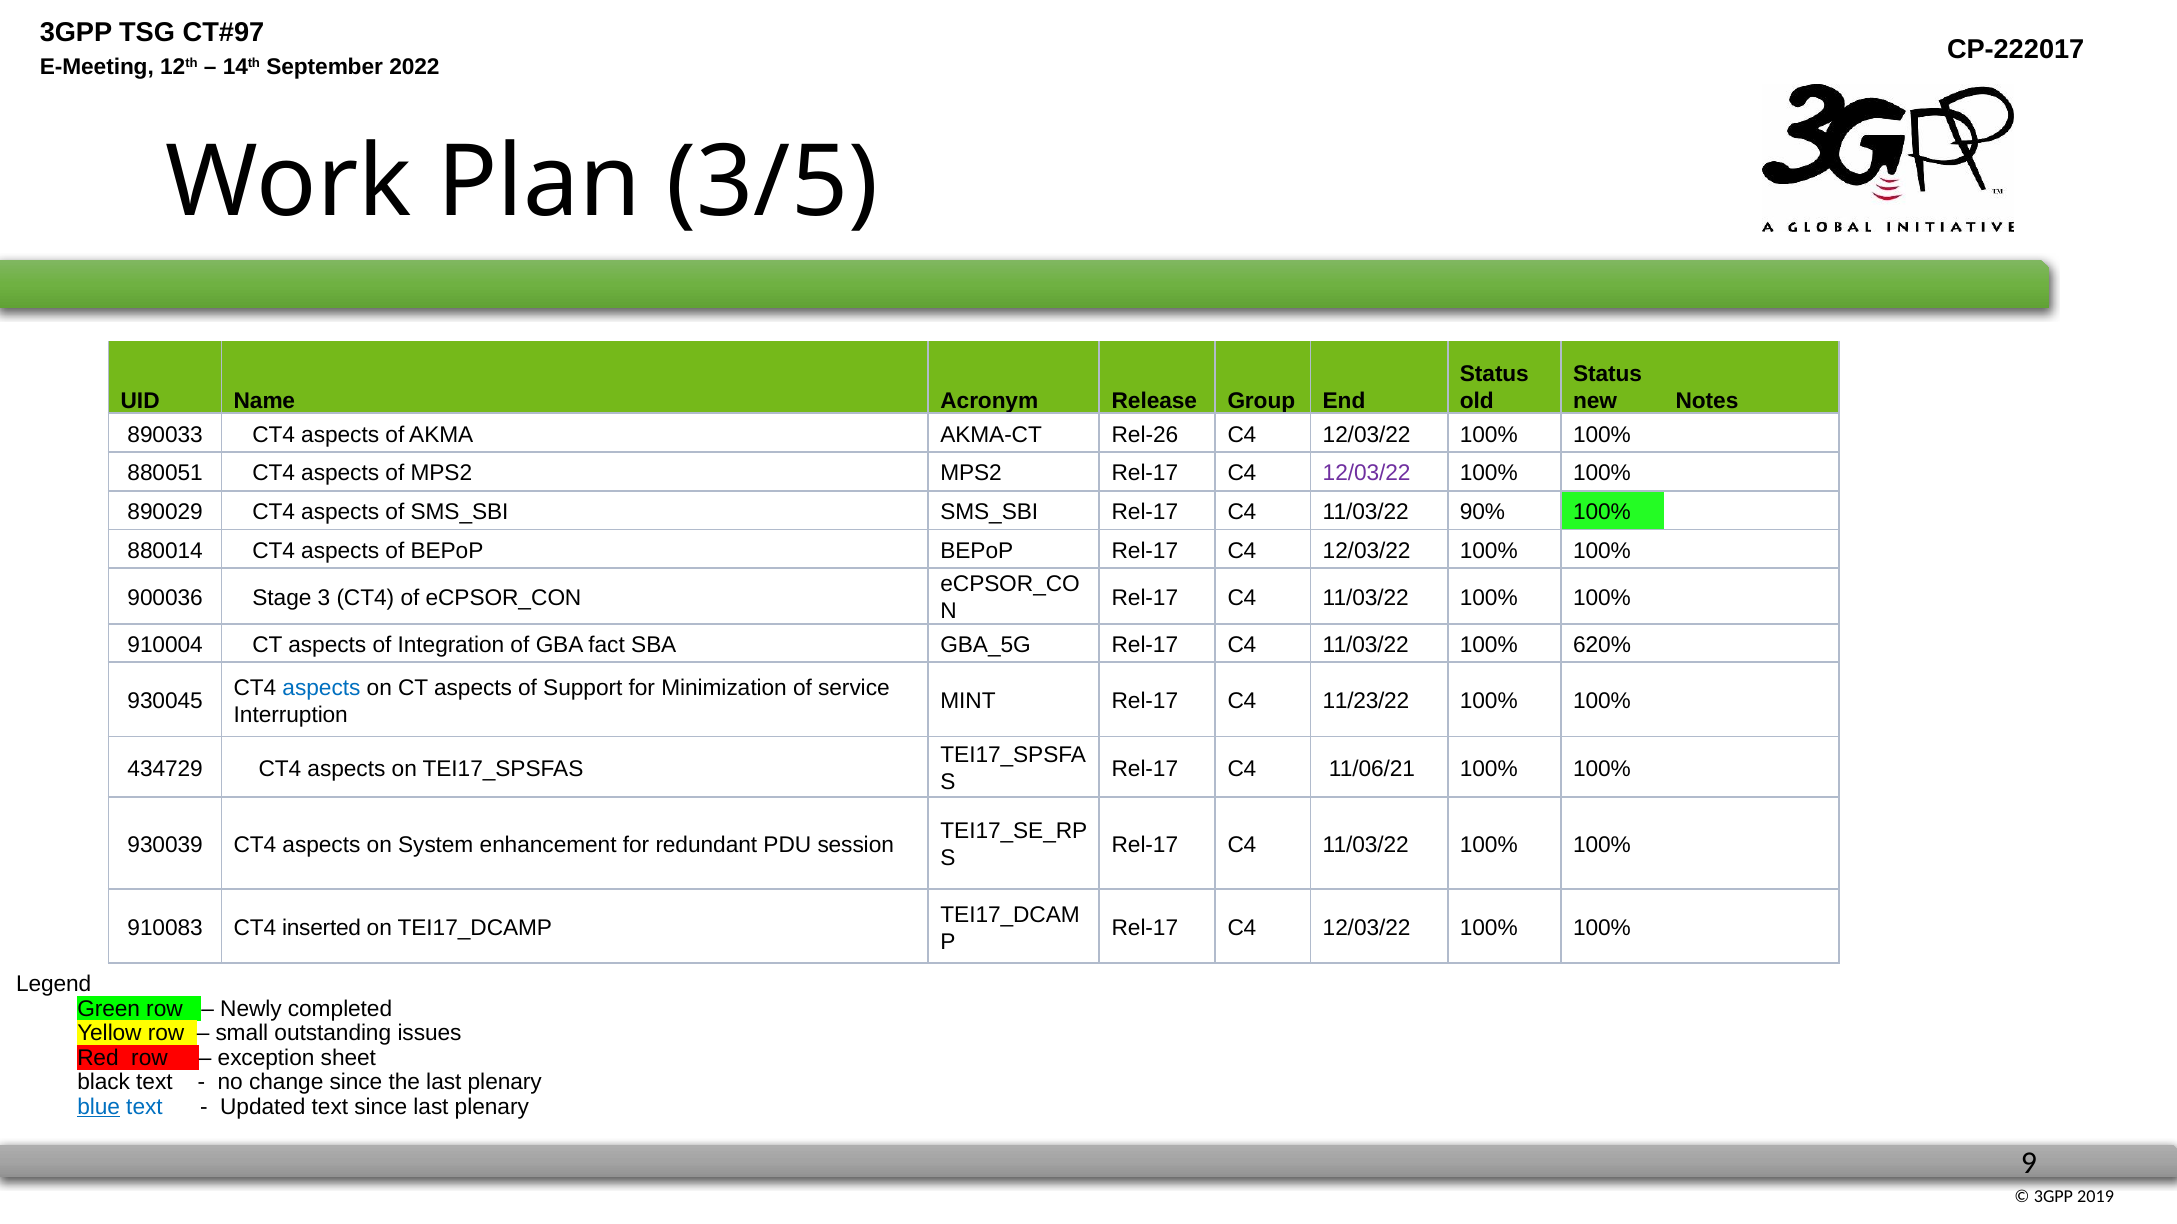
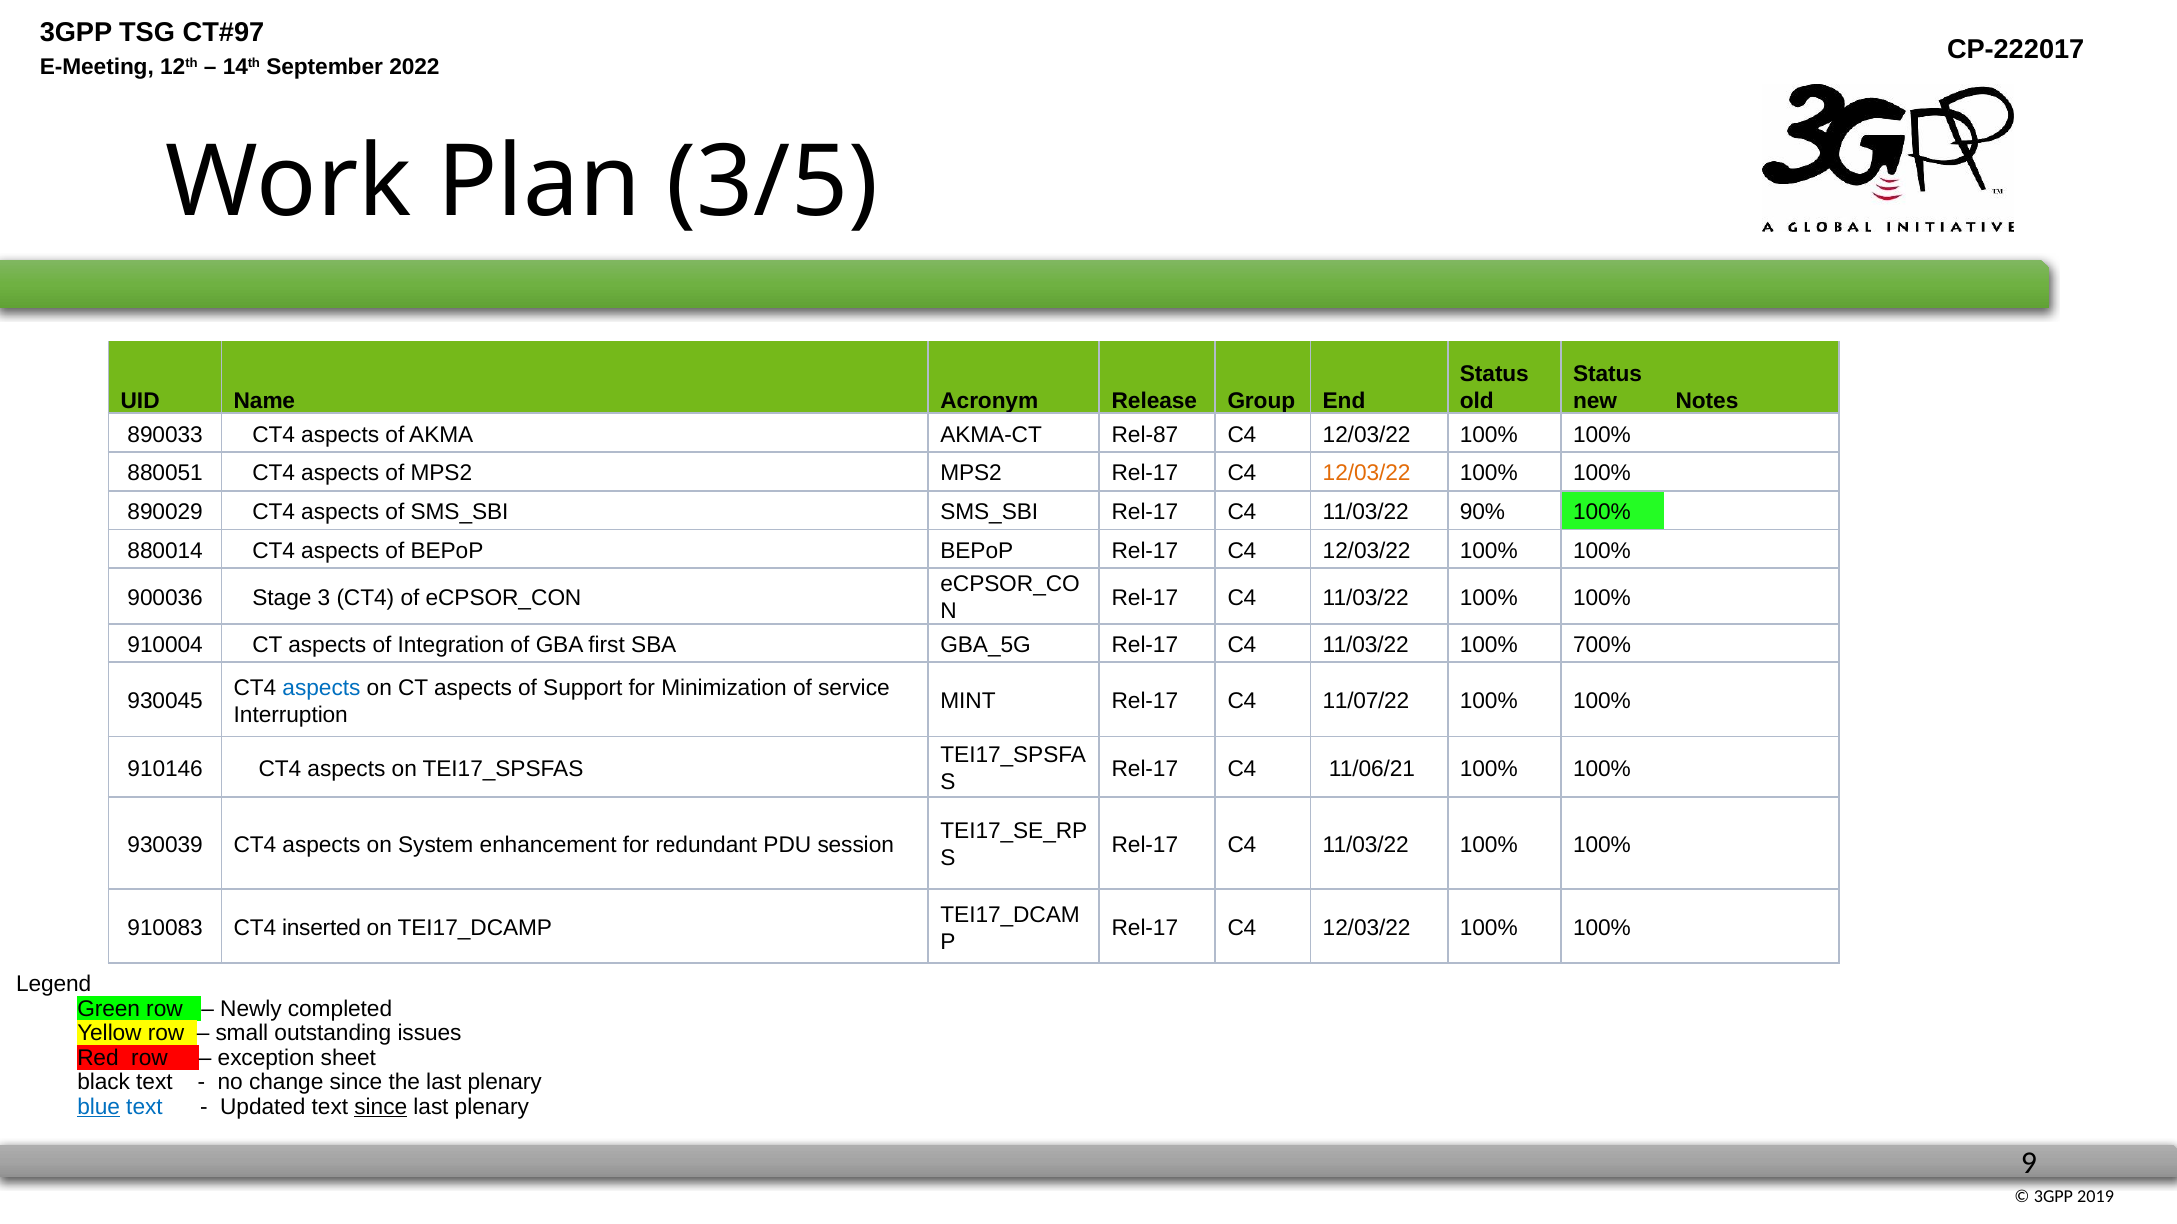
Rel-26: Rel-26 -> Rel-87
12/03/22 at (1367, 474) colour: purple -> orange
fact: fact -> first
620%: 620% -> 700%
11/23/22: 11/23/22 -> 11/07/22
434729: 434729 -> 910146
since at (381, 1107) underline: none -> present
